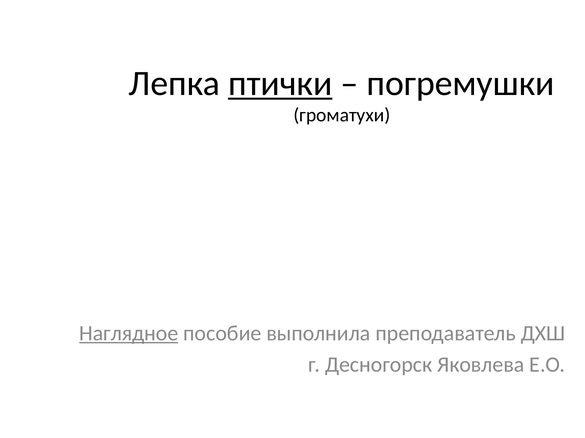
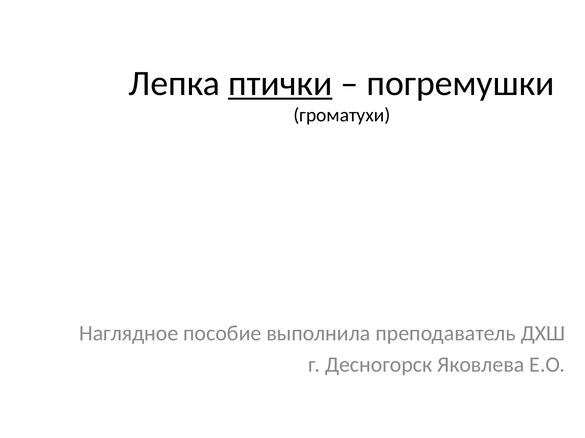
Наглядное underline: present -> none
